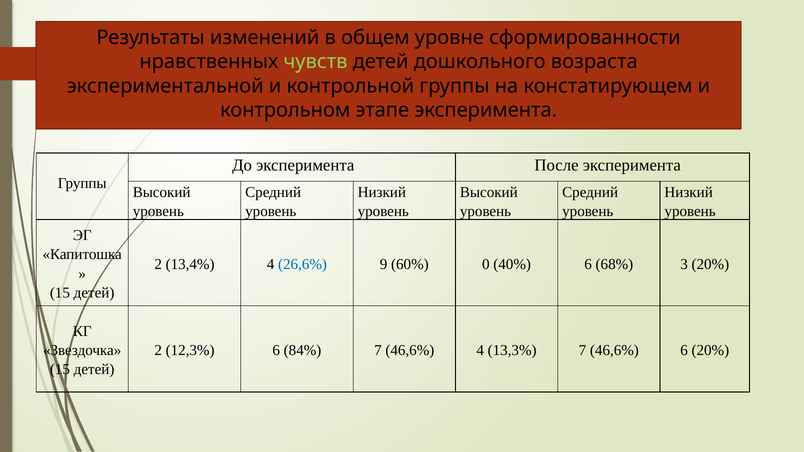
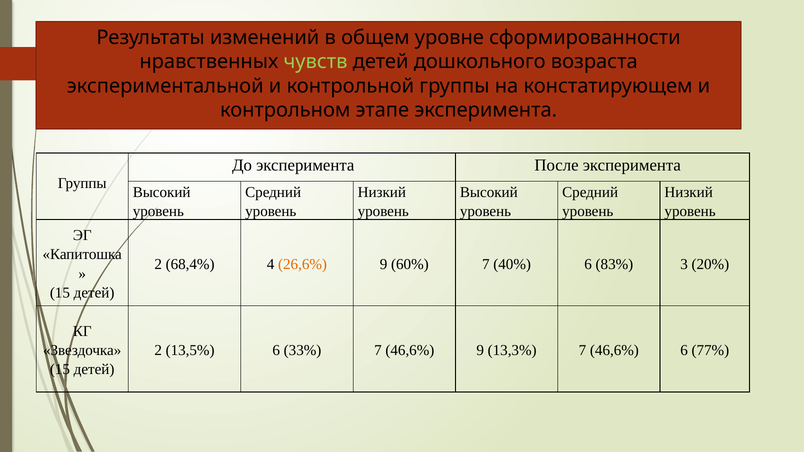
13,4%: 13,4% -> 68,4%
26,6% colour: blue -> orange
60% 0: 0 -> 7
68%: 68% -> 83%
12,3%: 12,3% -> 13,5%
84%: 84% -> 33%
46,6% 4: 4 -> 9
6 20%: 20% -> 77%
